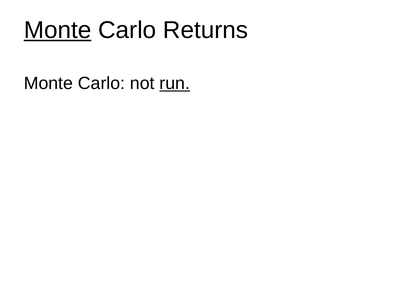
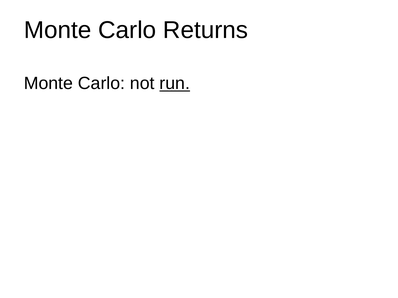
Monte at (58, 30) underline: present -> none
